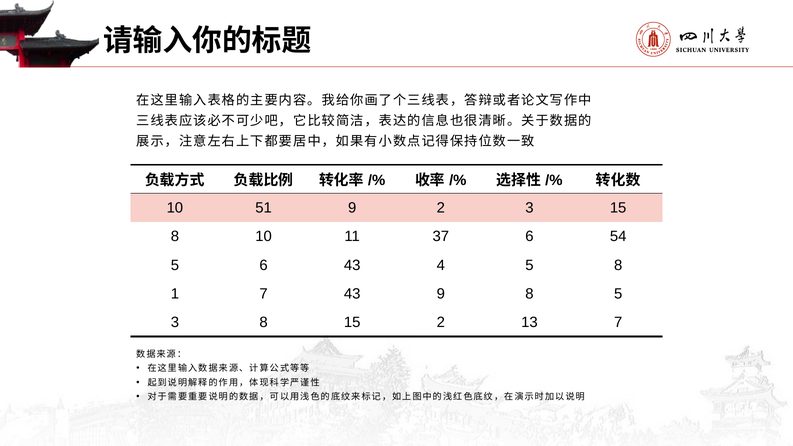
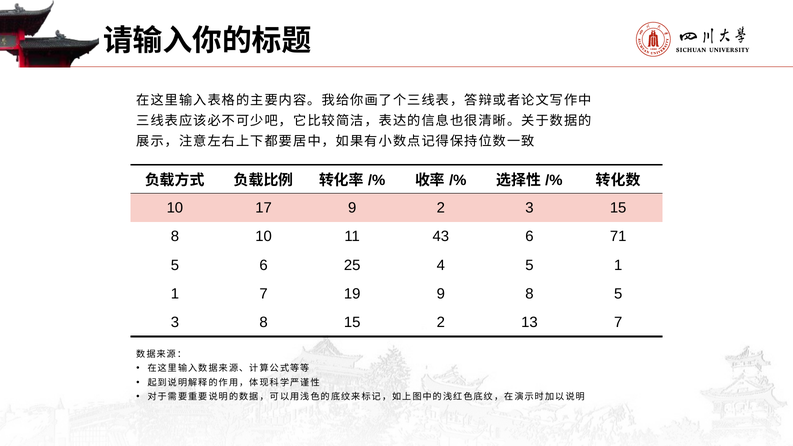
51: 51 -> 17
37: 37 -> 43
54: 54 -> 71
6 43: 43 -> 25
5 8: 8 -> 1
7 43: 43 -> 19
